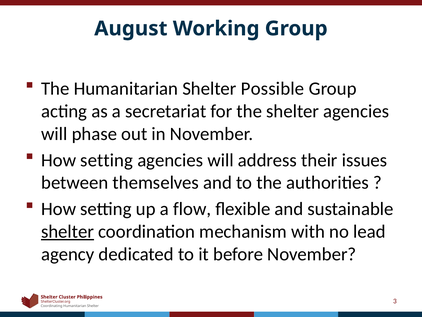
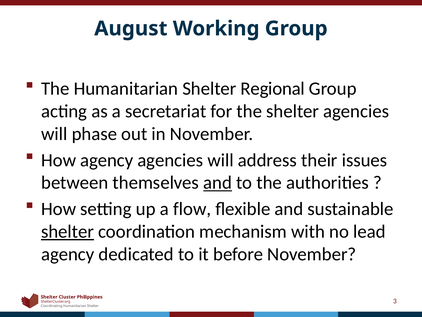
Possible: Possible -> Regional
setting at (107, 160): setting -> agency
and at (218, 182) underline: none -> present
